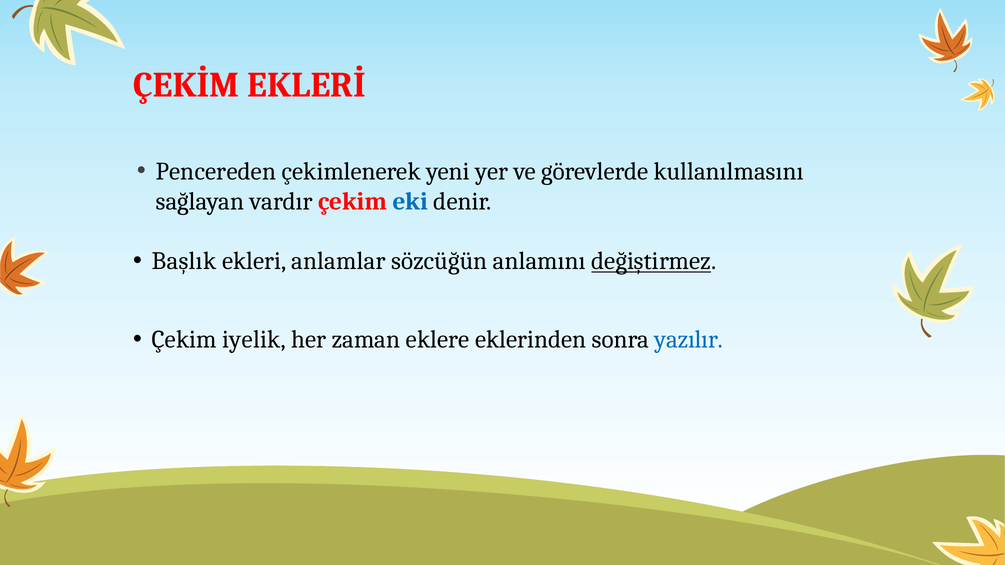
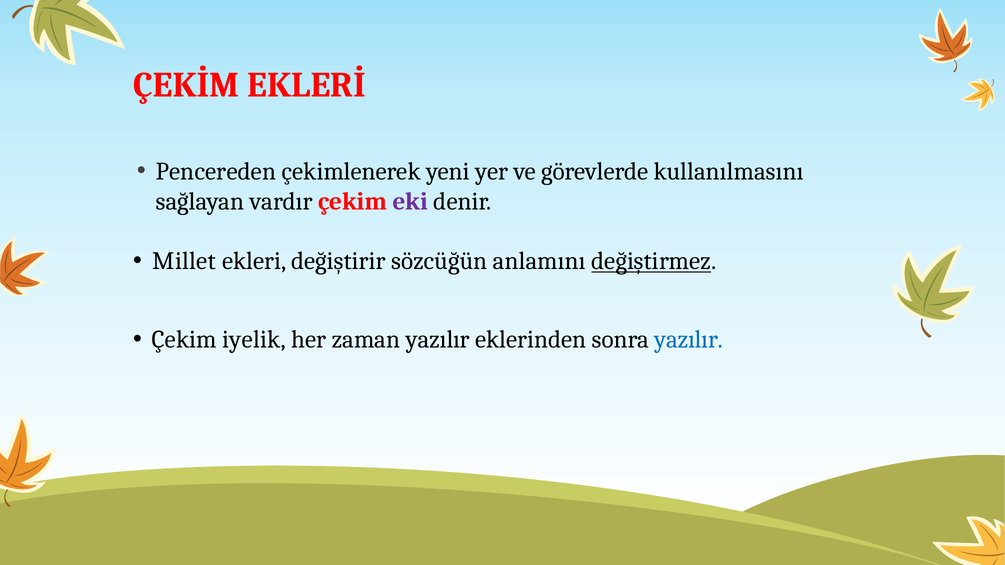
eki colour: blue -> purple
Başlık: Başlık -> Millet
anlamlar: anlamlar -> değiştirir
zaman eklere: eklere -> yazılır
